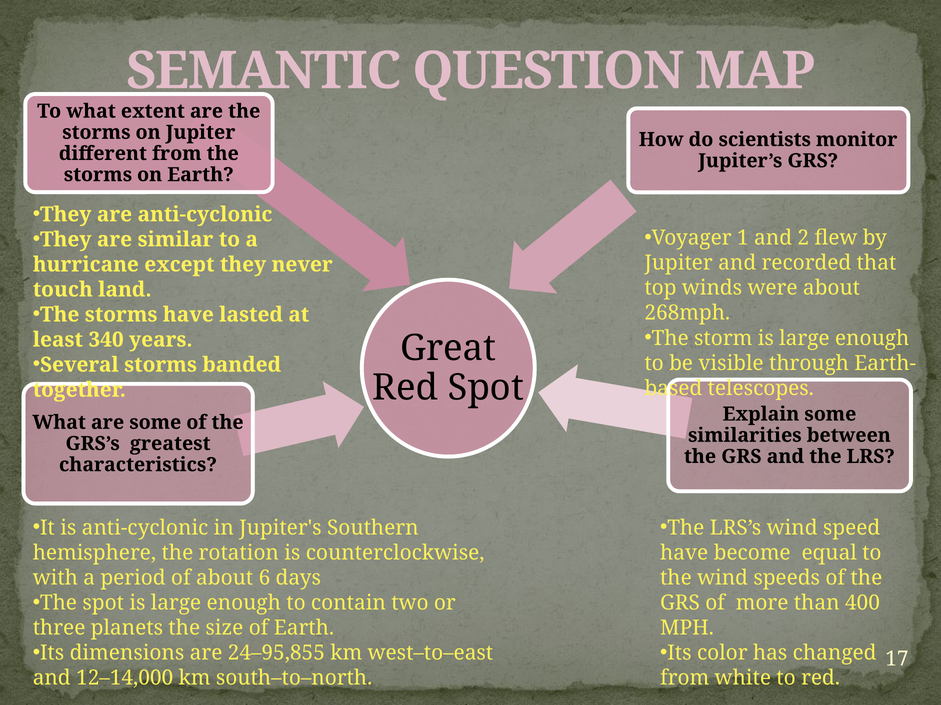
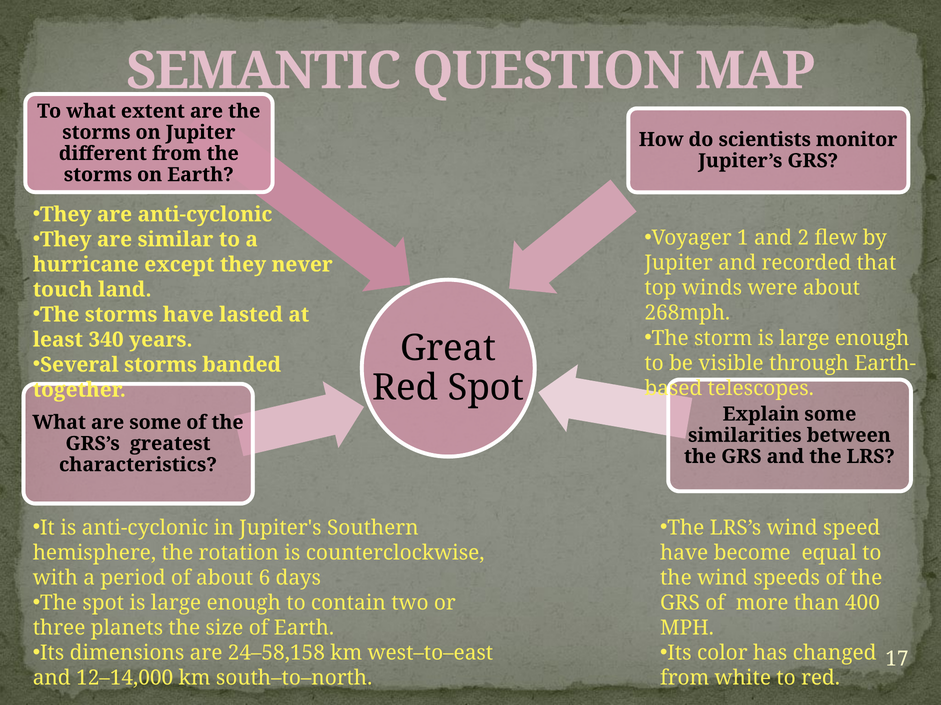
24–95,855: 24–95,855 -> 24–58,158
